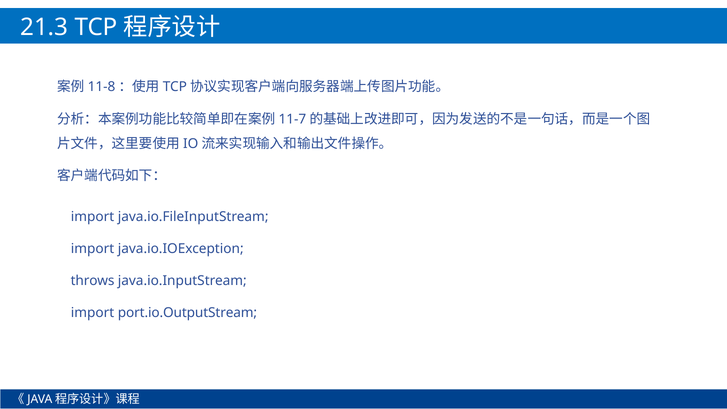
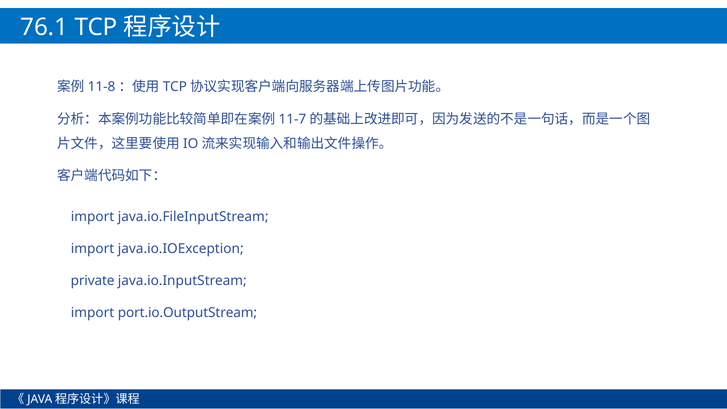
21.3: 21.3 -> 76.1
throws: throws -> private
